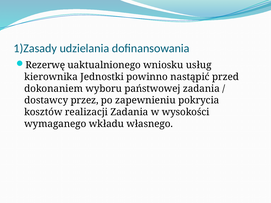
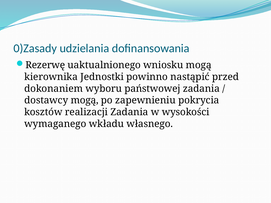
1)Zasady: 1)Zasady -> 0)Zasady
wniosku usług: usług -> mogą
dostawcy przez: przez -> mogą
